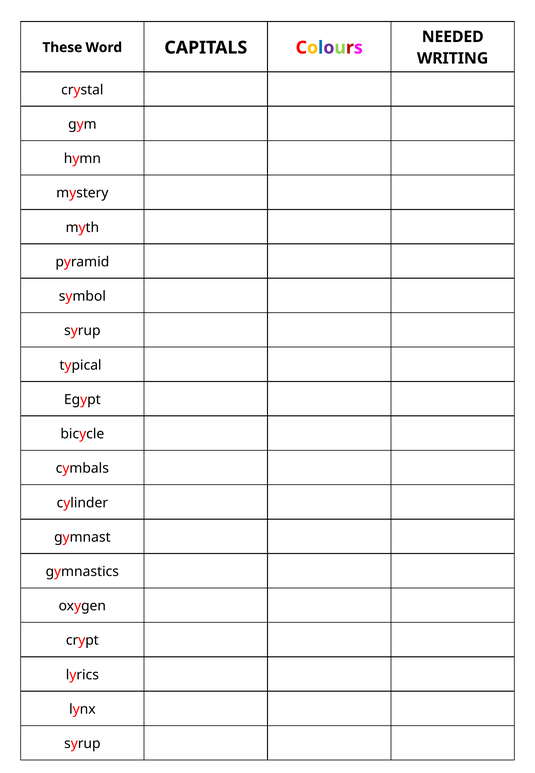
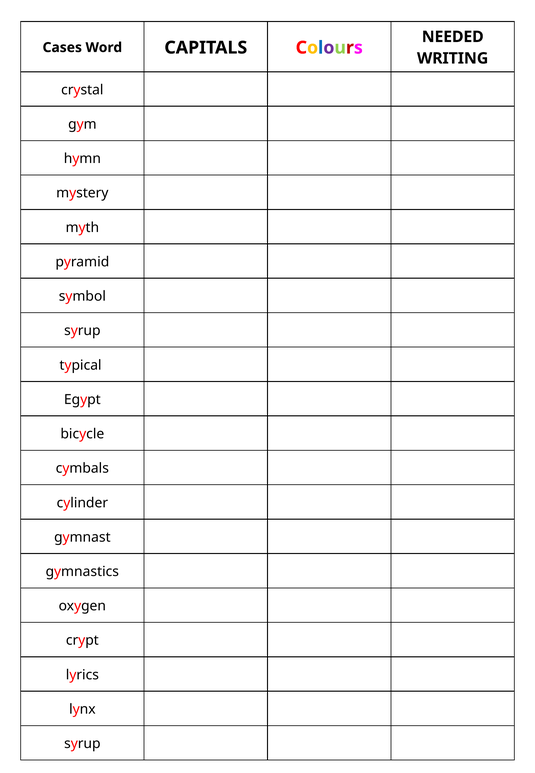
These: These -> Cases
